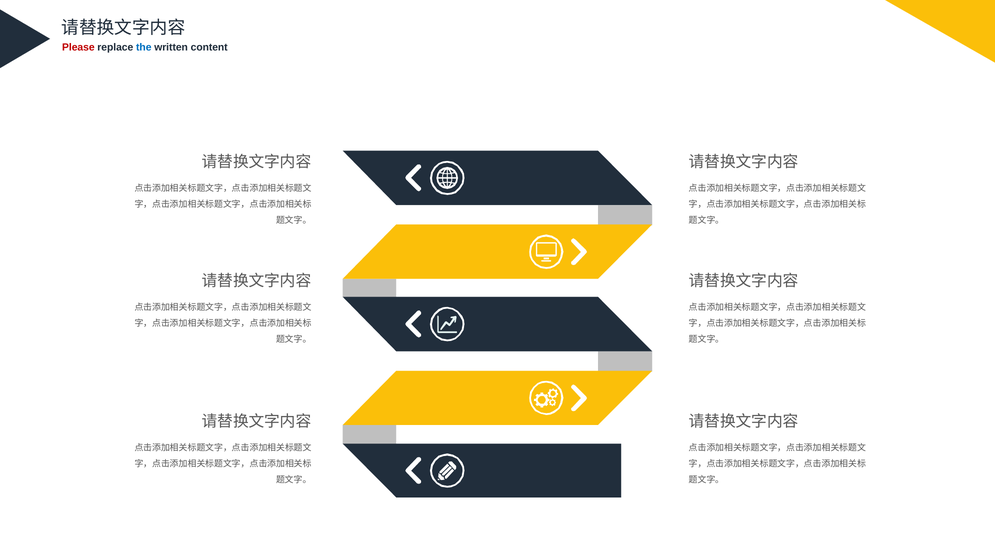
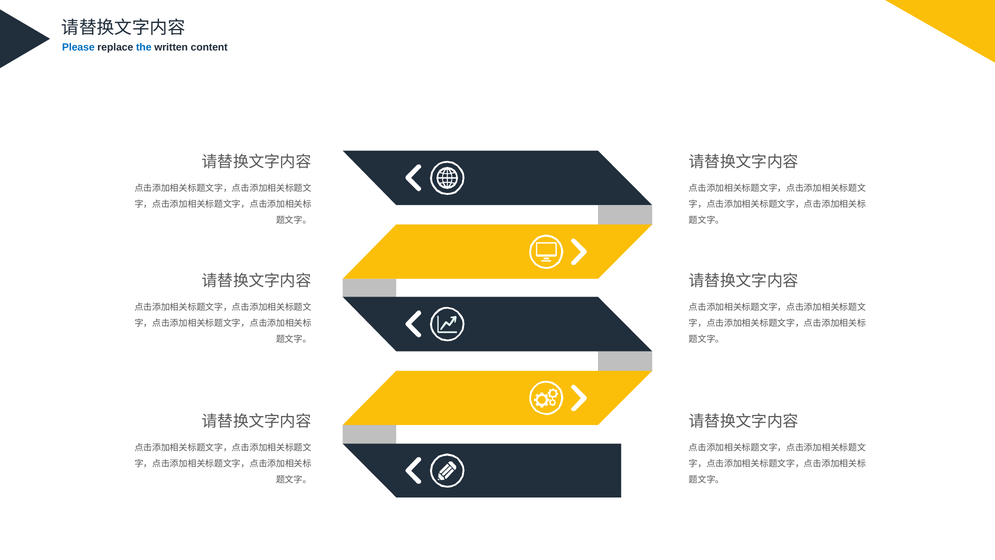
Please colour: red -> blue
